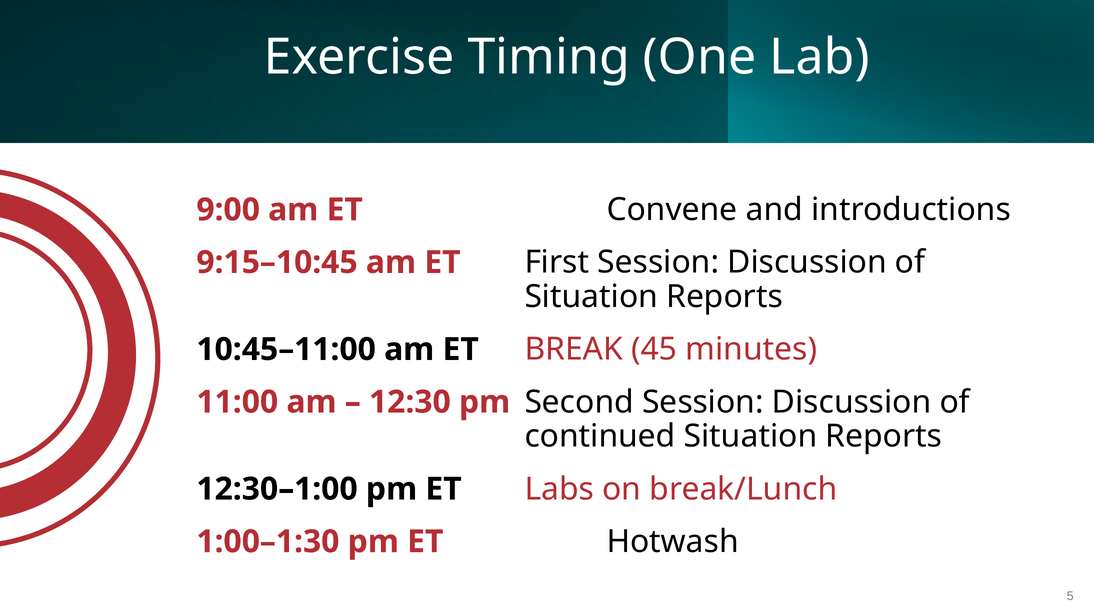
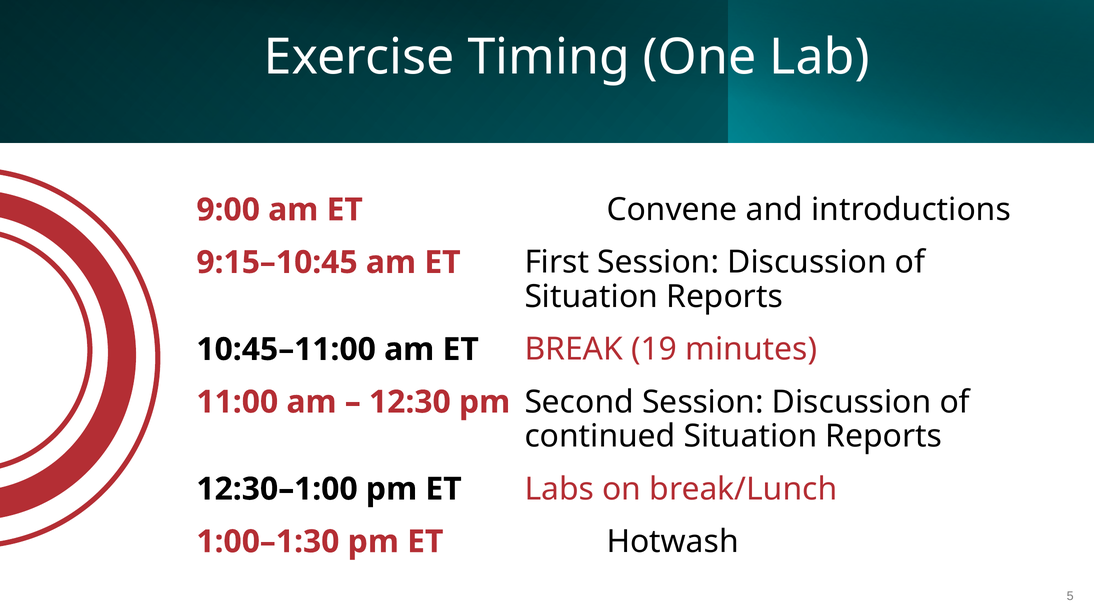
45: 45 -> 19
